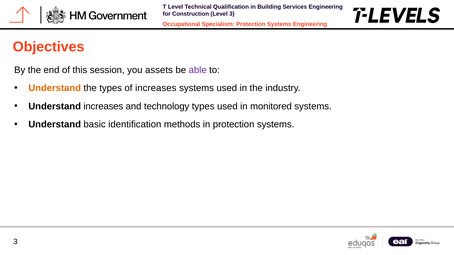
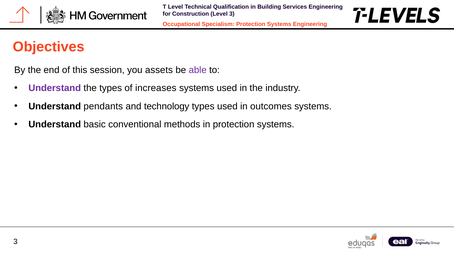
Understand at (55, 88) colour: orange -> purple
Understand increases: increases -> pendants
monitored: monitored -> outcomes
identification: identification -> conventional
